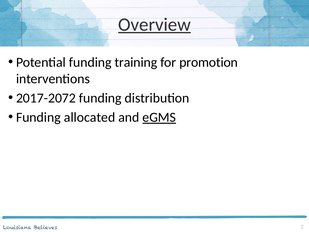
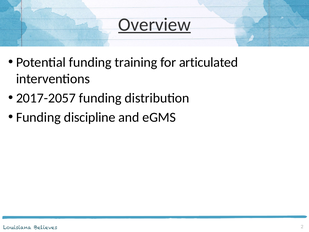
promotion: promotion -> articulated
2017-2072: 2017-2072 -> 2017-2057
allocated: allocated -> discipline
eGMS underline: present -> none
